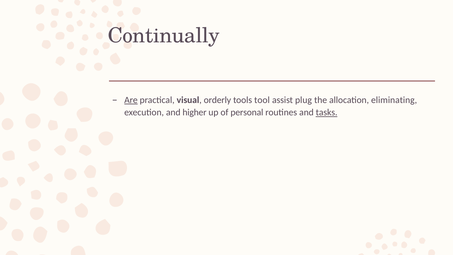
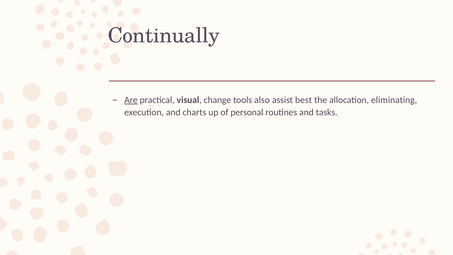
orderly: orderly -> change
tool: tool -> also
plug: plug -> best
higher: higher -> charts
tasks underline: present -> none
